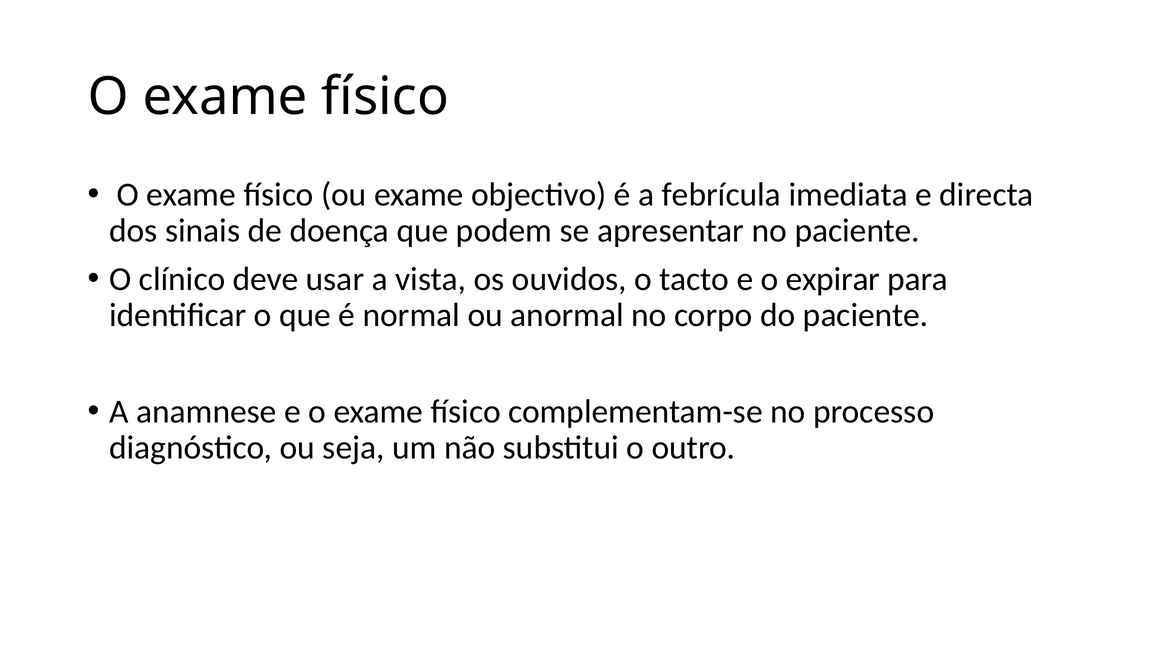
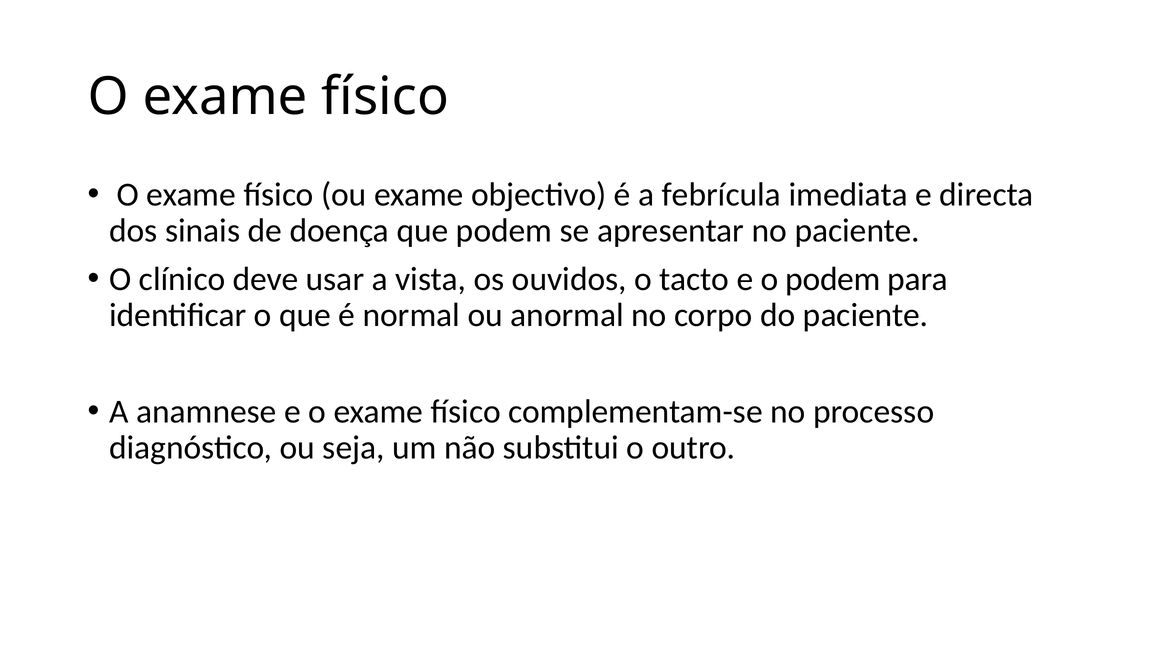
o expirar: expirar -> podem
